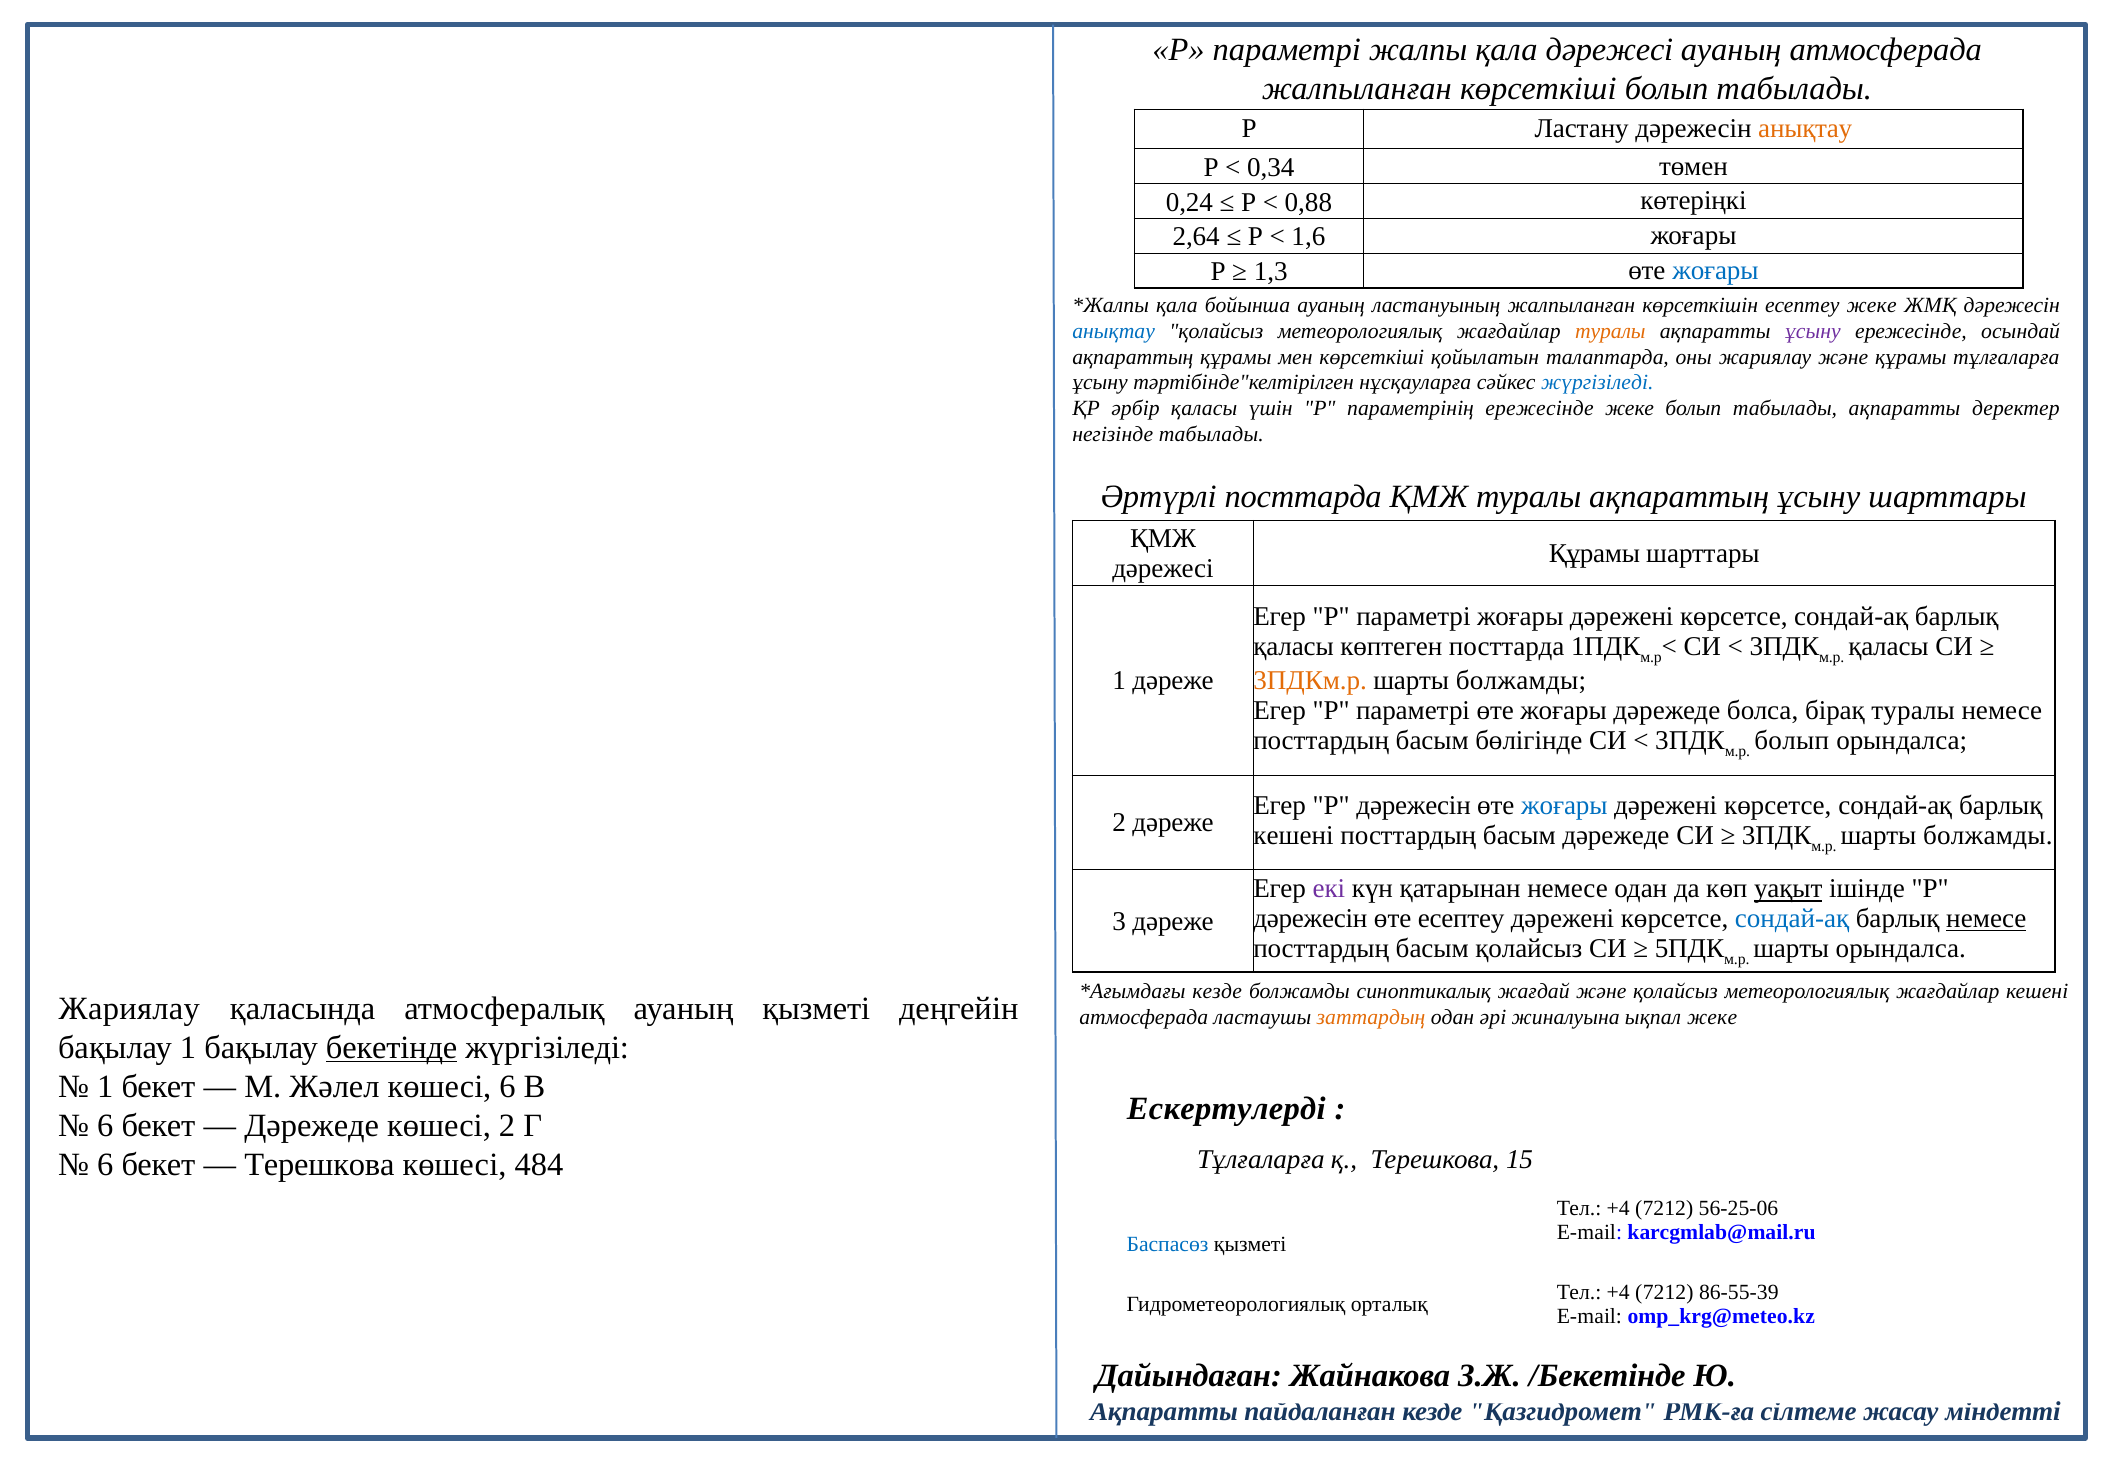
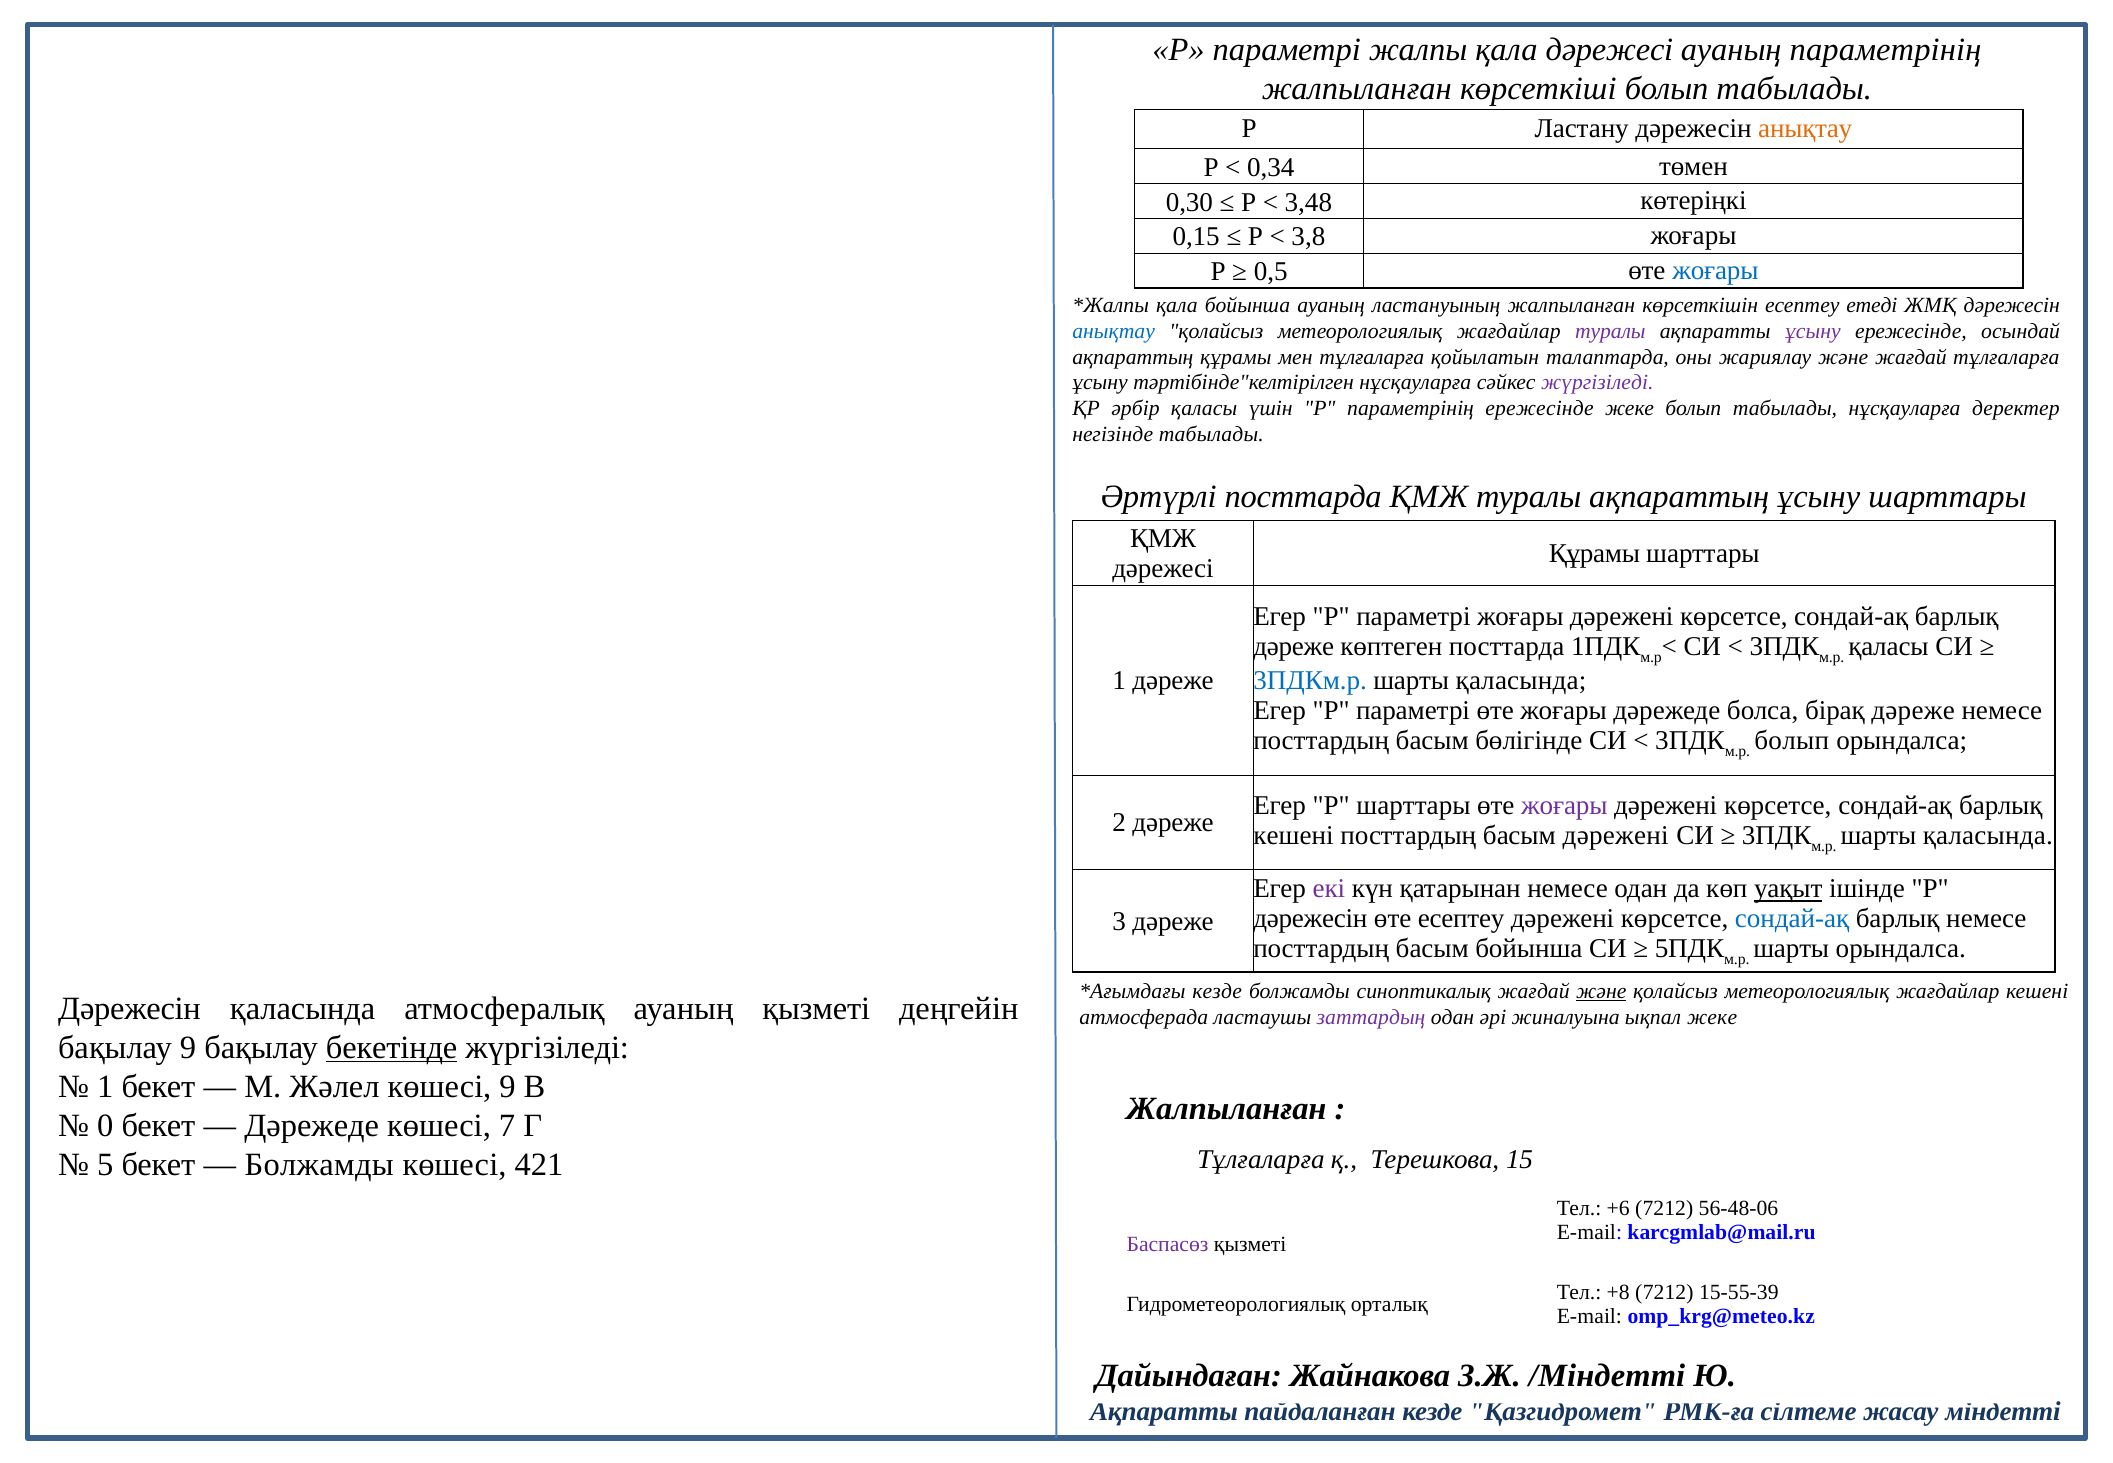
ауаның атмосферада: атмосферада -> параметрінің
0,24: 0,24 -> 0,30
0,88: 0,88 -> 3,48
2,64: 2,64 -> 0,15
1,6: 1,6 -> 3,8
1,3: 1,3 -> 0,5
есептеу жеке: жеке -> етеді
туралы at (1610, 331) colour: orange -> purple
мен көрсеткіші: көрсеткіші -> тұлғаларға
және құрамы: құрамы -> жағдай
жүргізіледі at (1597, 383) colour: blue -> purple
табылады ақпаратты: ақпаратты -> нұсқауларға
қаласы at (1294, 646): қаласы -> дәреже
3ПДКм.р colour: orange -> blue
болжамды at (1521, 680): болжамды -> қаласында
бірақ туралы: туралы -> дәреже
Егер Р дәрежесін: дәрежесін -> шарттары
жоғары at (1564, 805) colour: blue -> purple
басым дәрежеде: дәрежеде -> дәрежені
болжамды at (1988, 835): болжамды -> қаласында
немесе at (1986, 919) underline: present -> none
басым қолайсыз: қолайсыз -> бойынша
және at (1601, 991) underline: none -> present
Жариялау at (129, 1008): Жариялау -> Дәрежесін
заттардың colour: orange -> purple
бақылау 1: 1 -> 9
көшесі 6: 6 -> 9
Ескертулерді at (1226, 1108): Ескертулерді -> Жалпыланған
6 at (105, 1125): 6 -> 0
көшесі 2: 2 -> 7
6 at (105, 1164): 6 -> 5
Терешкова at (319, 1164): Терешкова -> Болжамды
484: 484 -> 421
+4 at (1618, 1208): +4 -> +6
56-25-06: 56-25-06 -> 56-48-06
Баспасөз colour: blue -> purple
+4 at (1618, 1292): +4 -> +8
86-55-39: 86-55-39 -> 15-55-39
/Бекетінде: /Бекетінде -> /Міндетті
